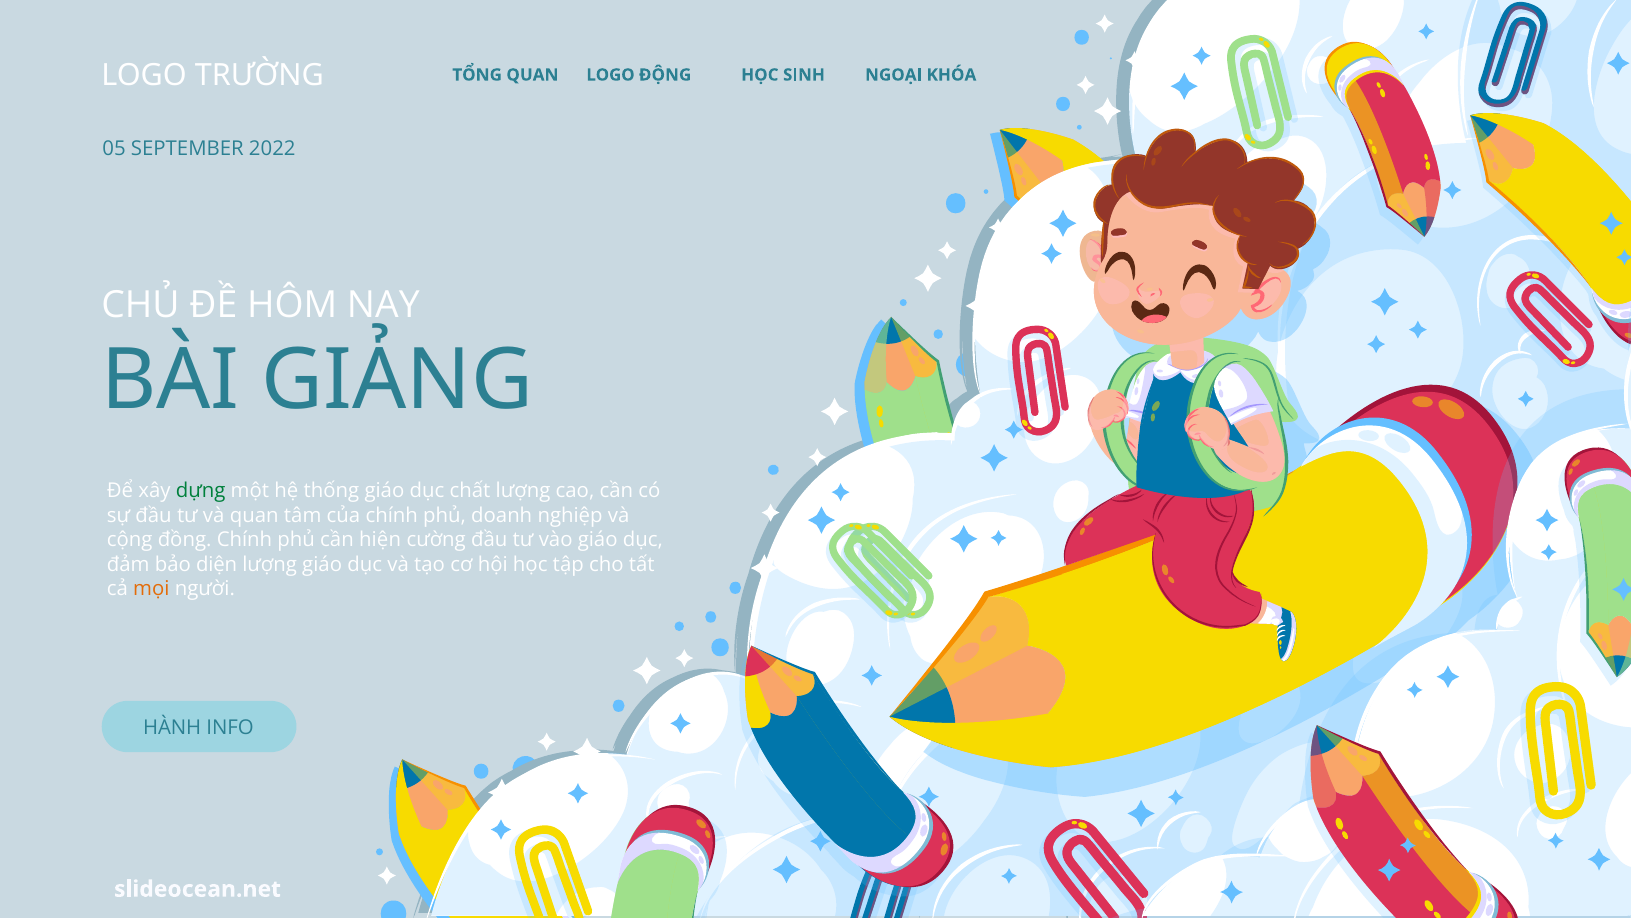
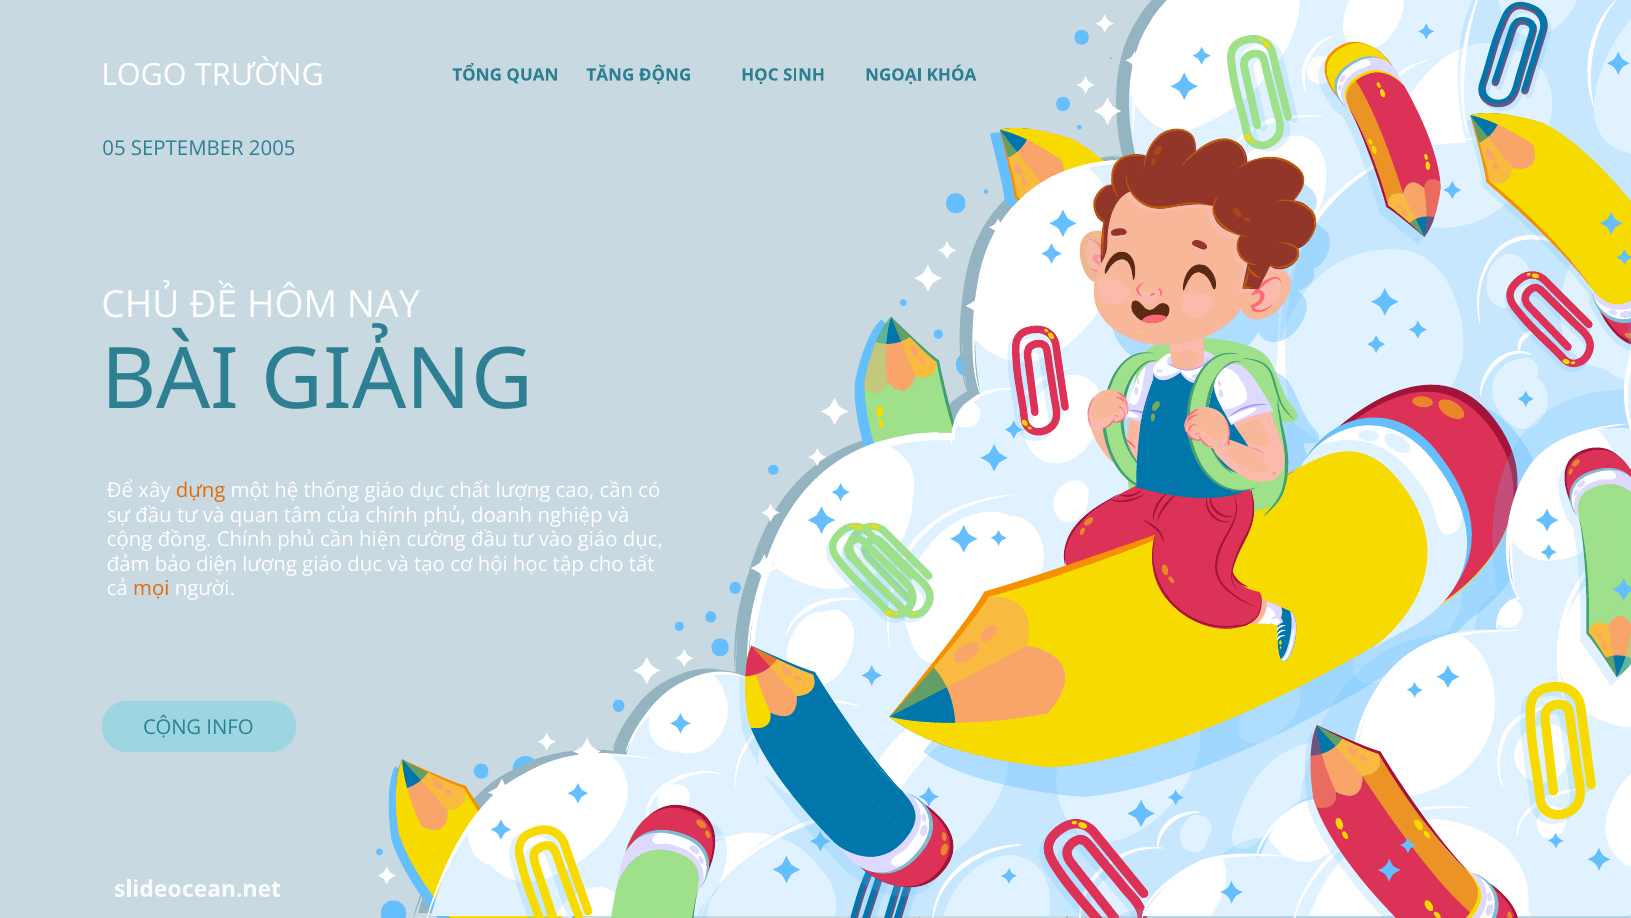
QUAN LOGO: LOGO -> TĂNG
2022: 2022 -> 2005
dựng colour: green -> orange
HÀNH at (172, 727): HÀNH -> CỘNG
